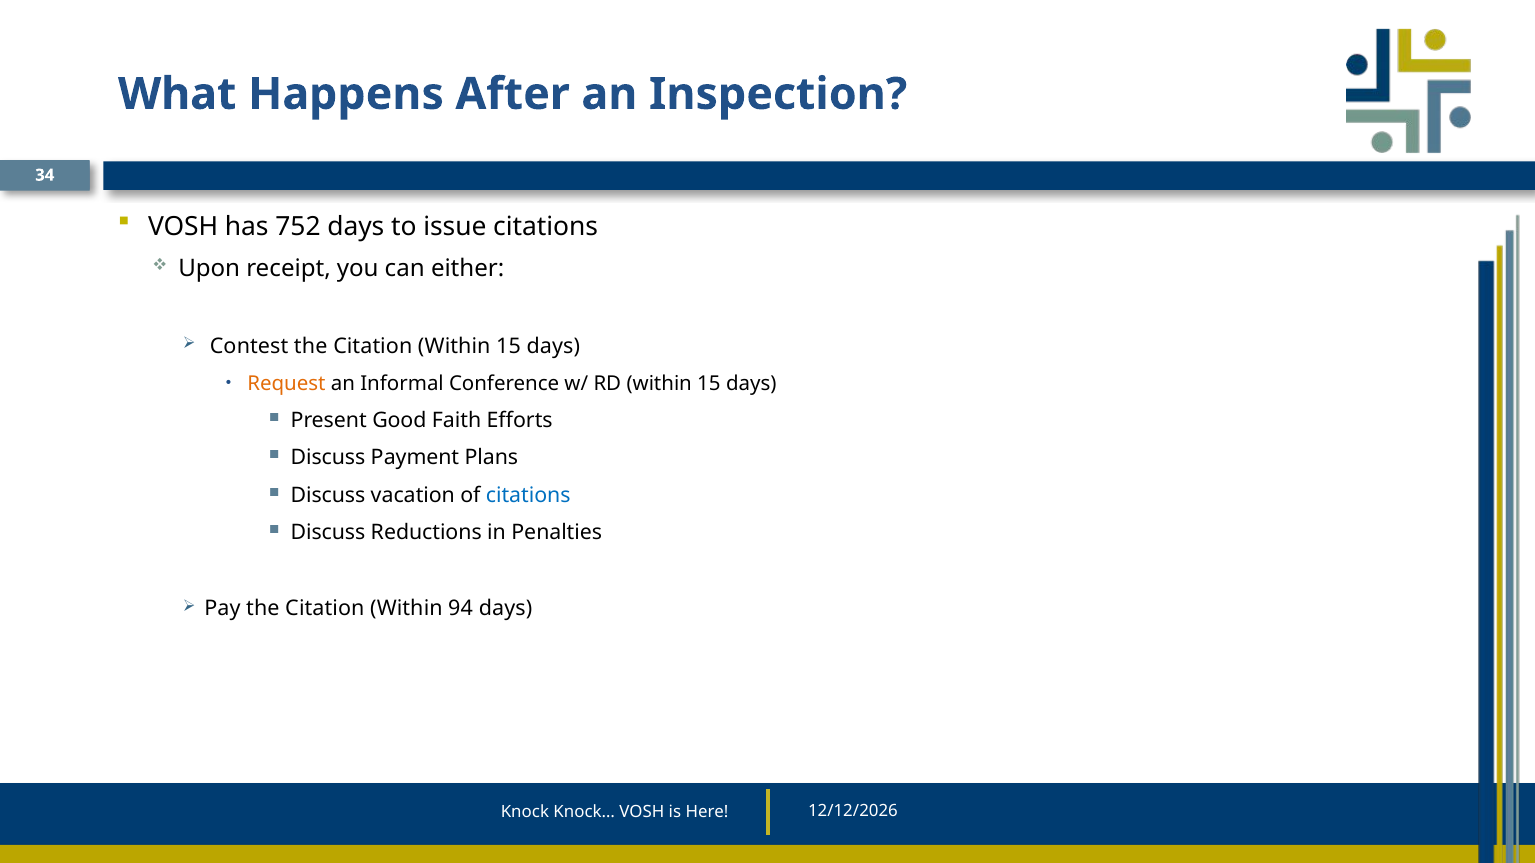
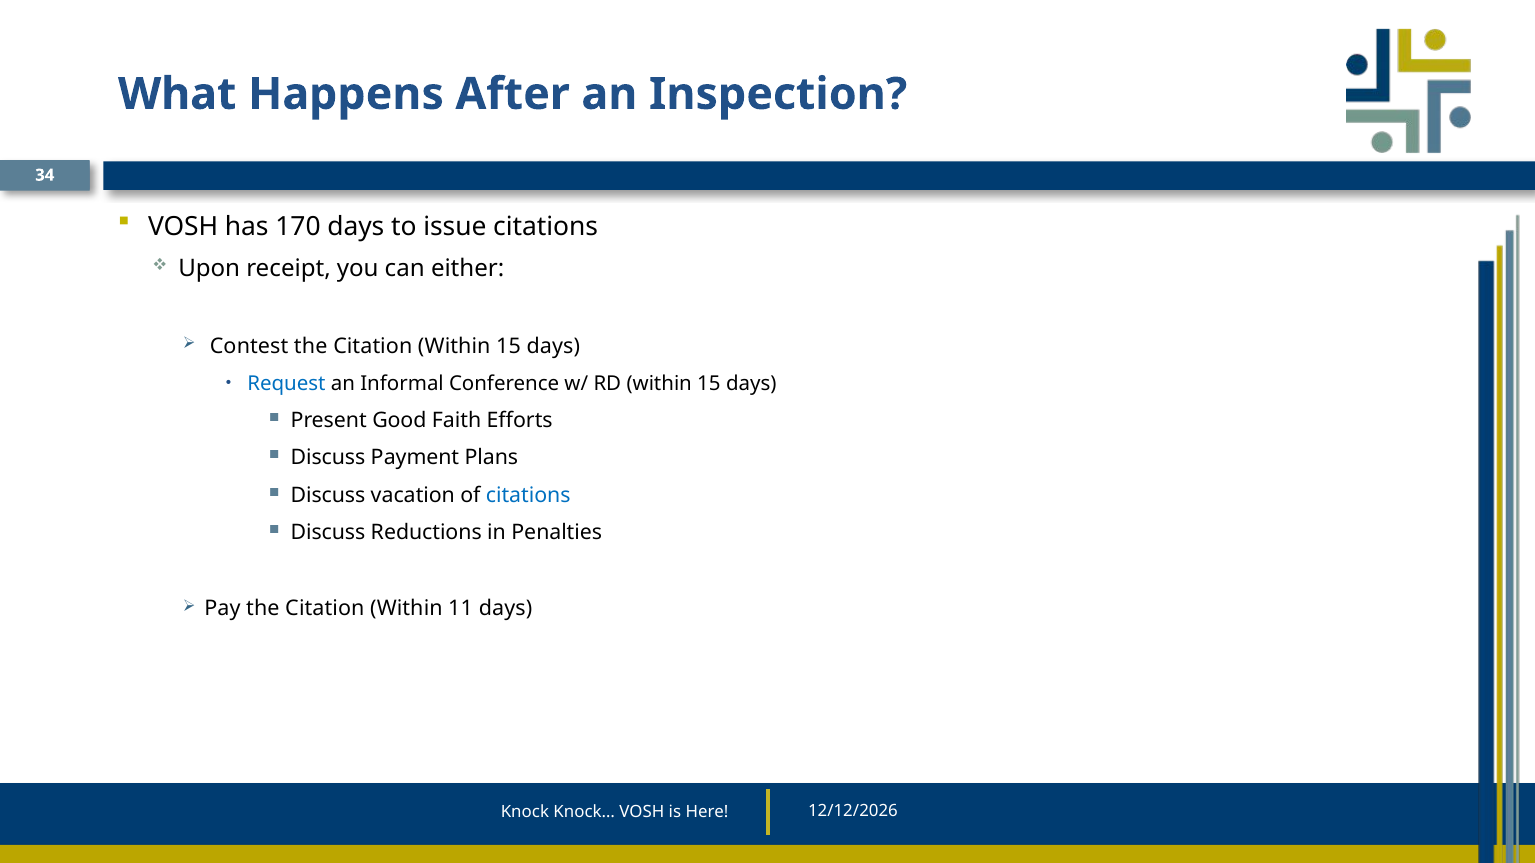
752: 752 -> 170
Request colour: orange -> blue
94: 94 -> 11
